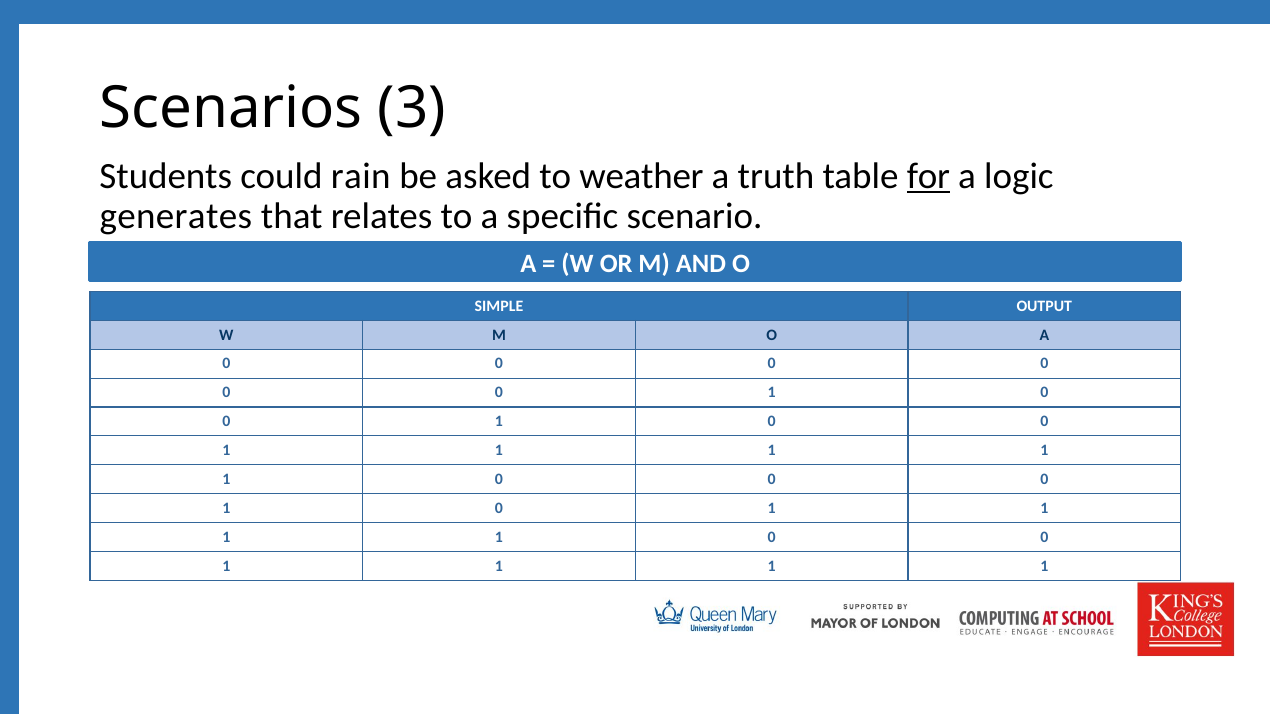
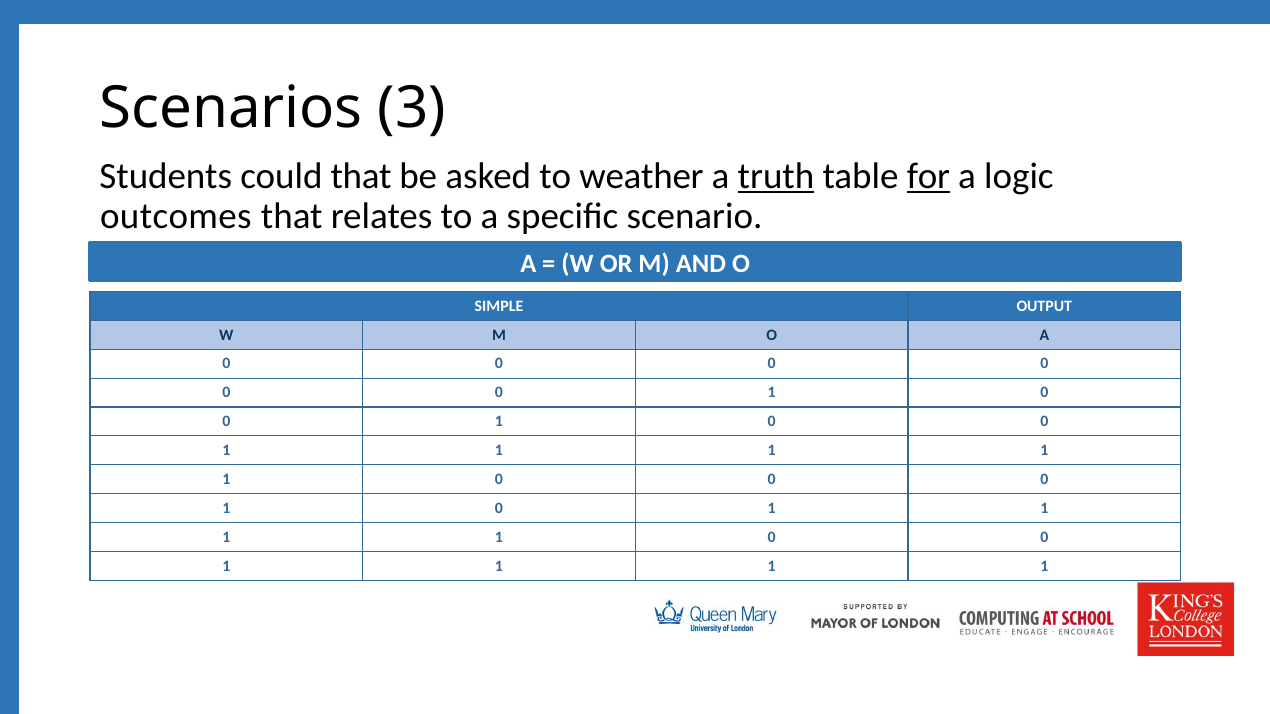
could rain: rain -> that
truth underline: none -> present
generates: generates -> outcomes
